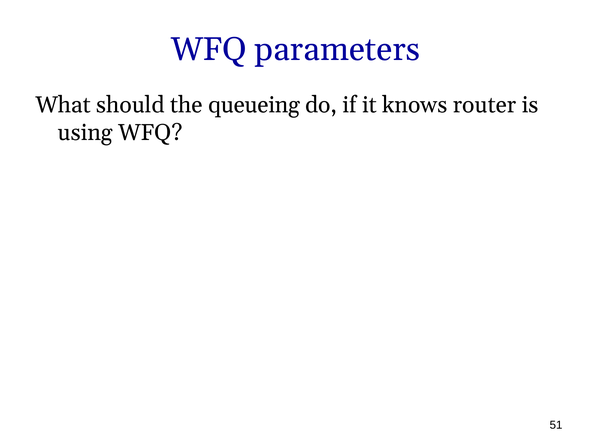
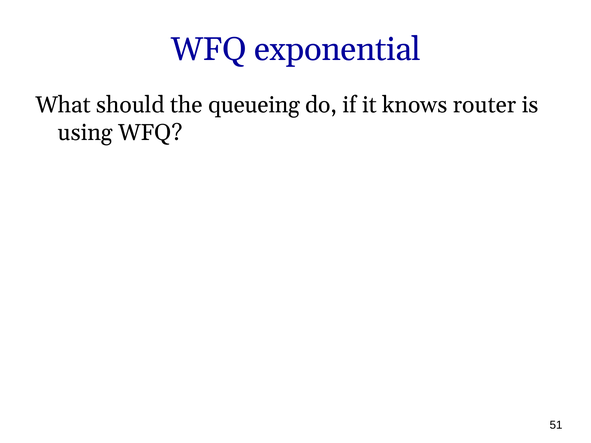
parameters: parameters -> exponential
